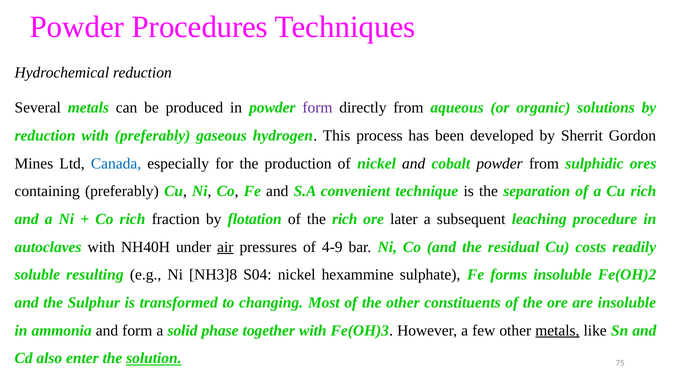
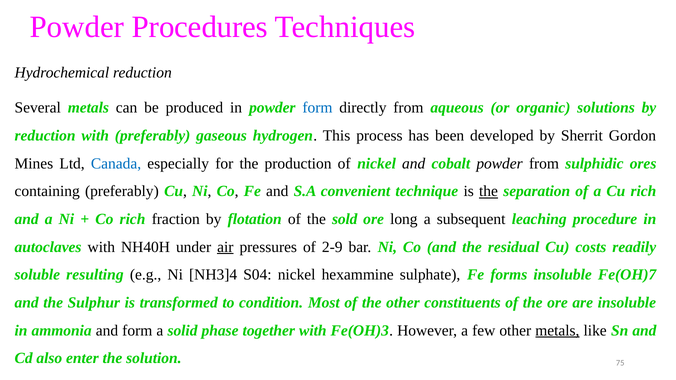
form at (317, 108) colour: purple -> blue
the at (489, 191) underline: none -> present
the rich: rich -> sold
later: later -> long
4-9: 4-9 -> 2-9
NH3]8: NH3]8 -> NH3]4
Fe(OH)2: Fe(OH)2 -> Fe(OH)7
changing: changing -> condition
solution underline: present -> none
